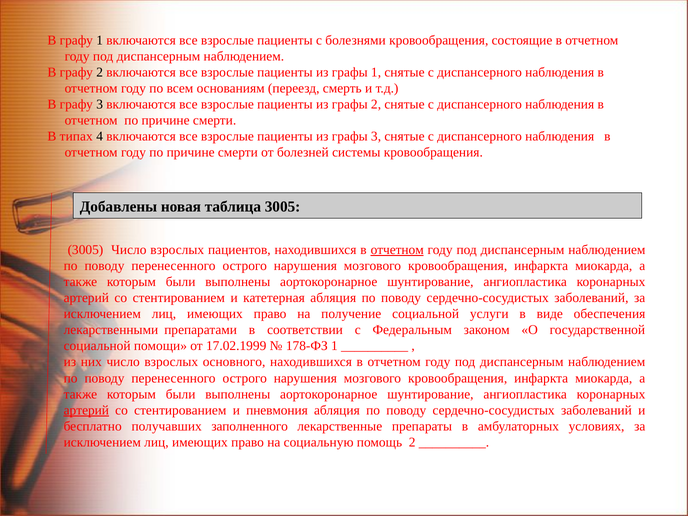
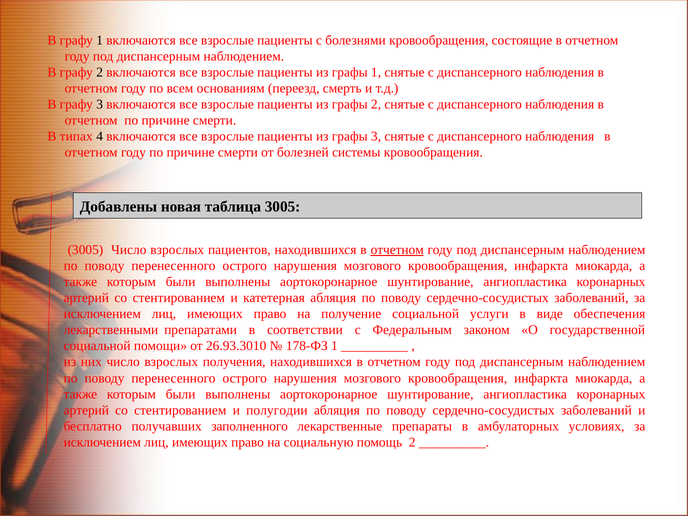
17.02.1999: 17.02.1999 -> 26.93.3010
основного: основного -> получения
артерий at (86, 410) underline: present -> none
пневмония: пневмония -> полугодии
